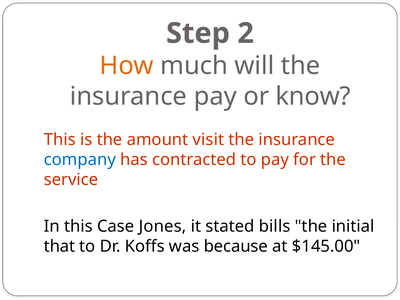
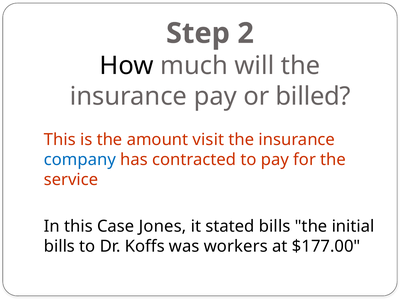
How colour: orange -> black
know: know -> billed
that at (60, 246): that -> bills
because: because -> workers
$145.00: $145.00 -> $177.00
